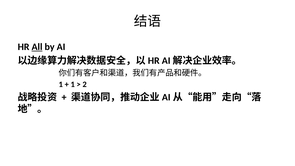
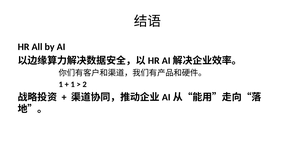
All underline: present -> none
